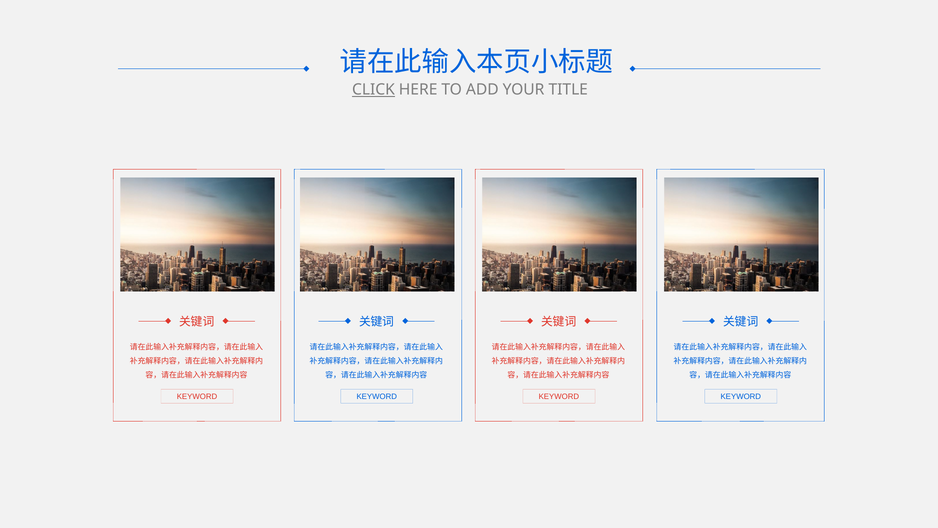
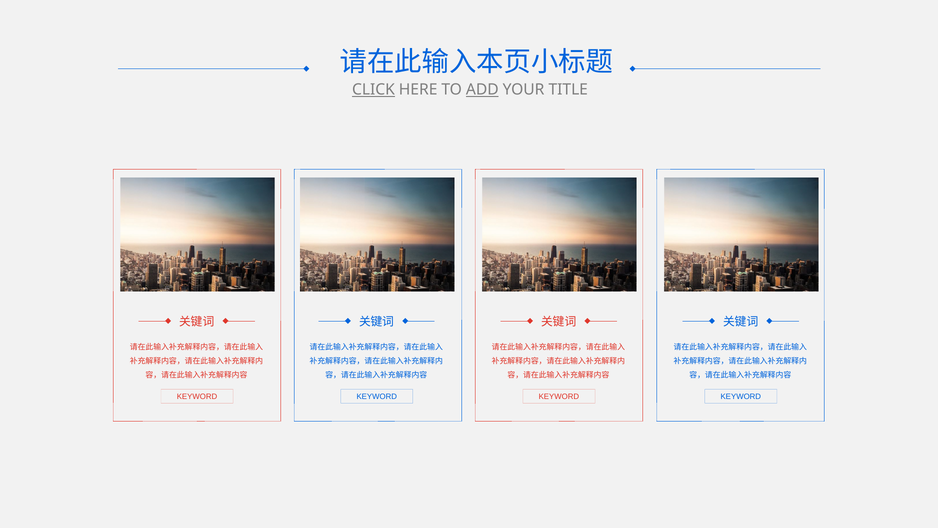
ADD underline: none -> present
